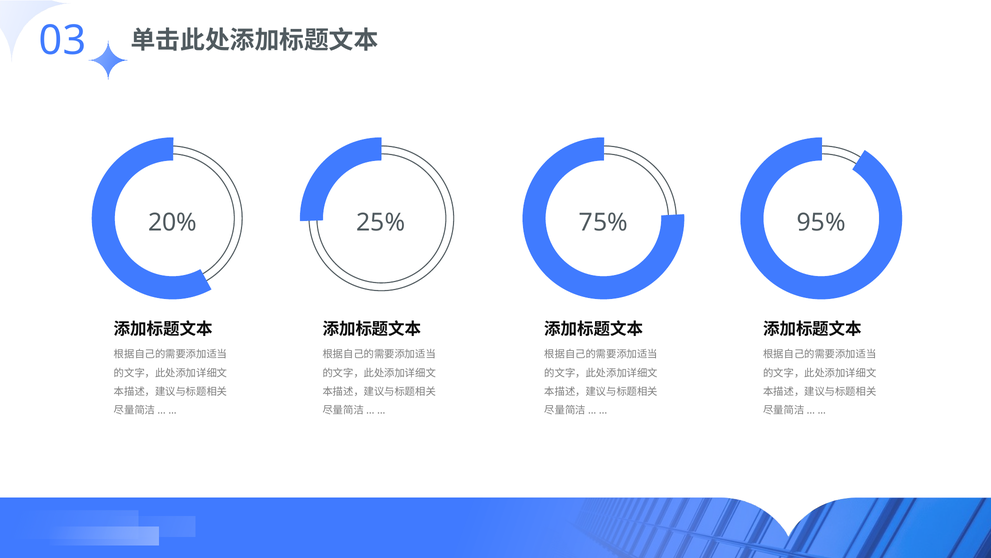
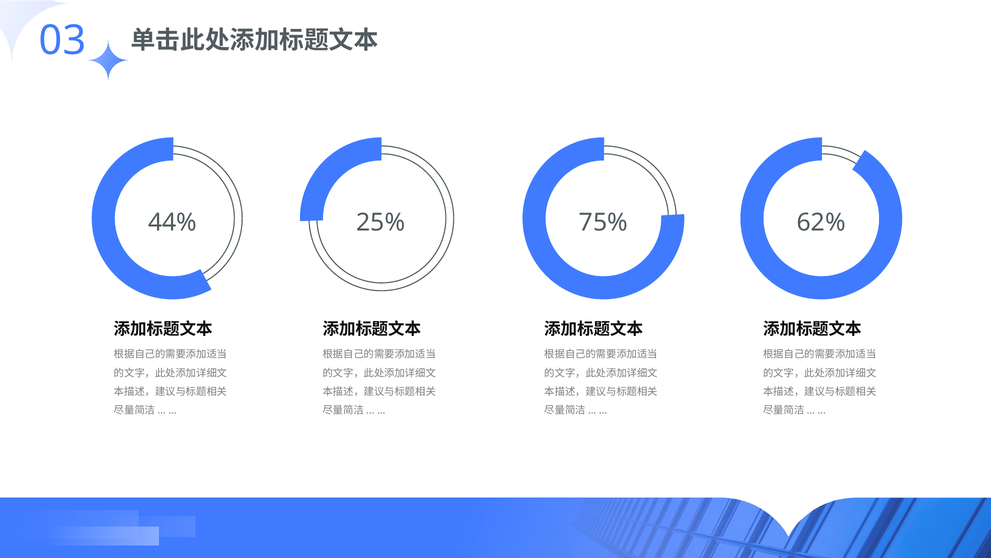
20%: 20% -> 44%
95%: 95% -> 62%
